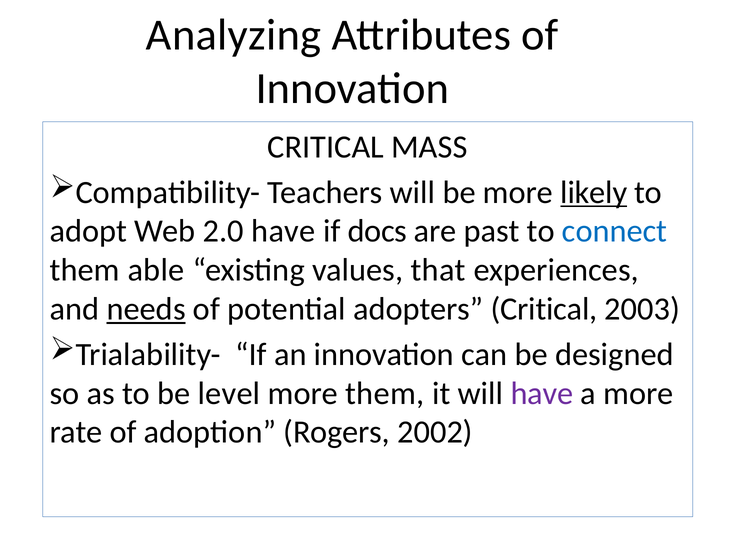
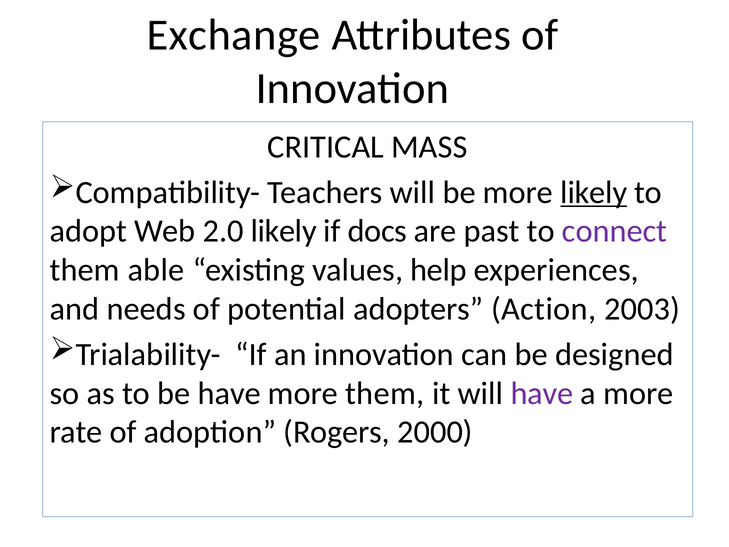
Analyzing: Analyzing -> Exchange
2.0 have: have -> likely
connect colour: blue -> purple
that: that -> help
needs underline: present -> none
adopters Critical: Critical -> Action
be level: level -> have
2002: 2002 -> 2000
